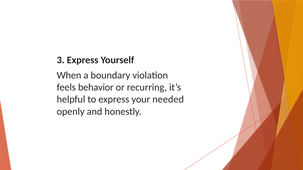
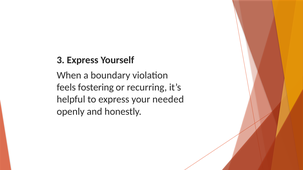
behavior: behavior -> fostering
